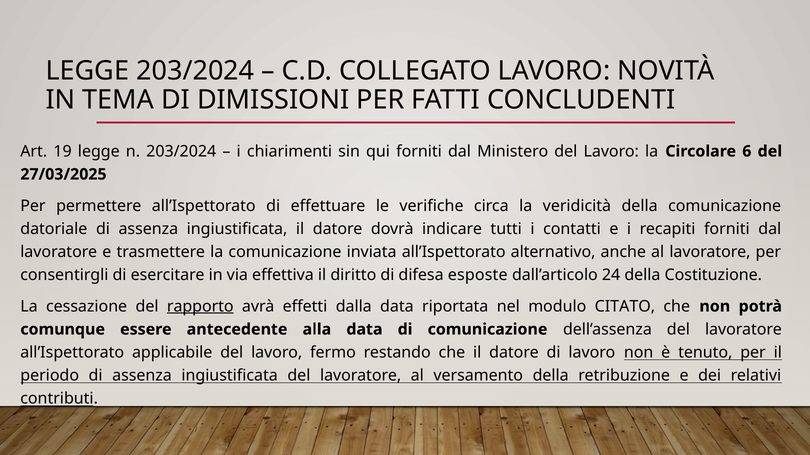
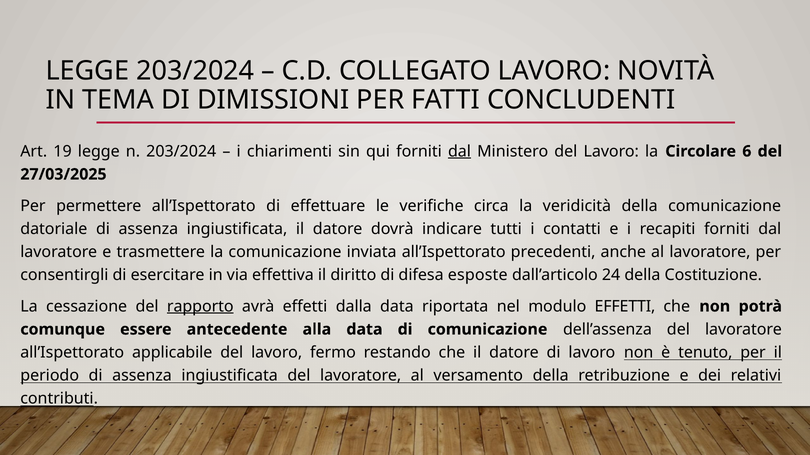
dal at (459, 152) underline: none -> present
alternativo: alternativo -> precedenti
modulo CITATO: CITATO -> EFFETTI
